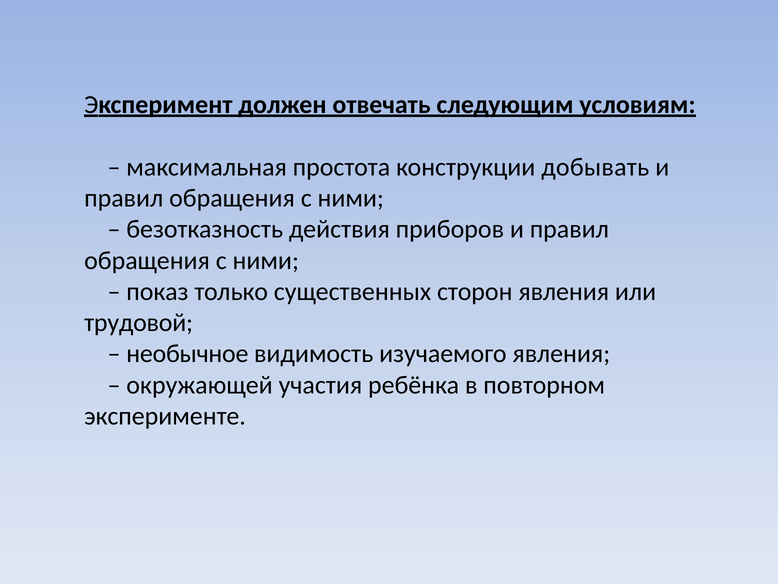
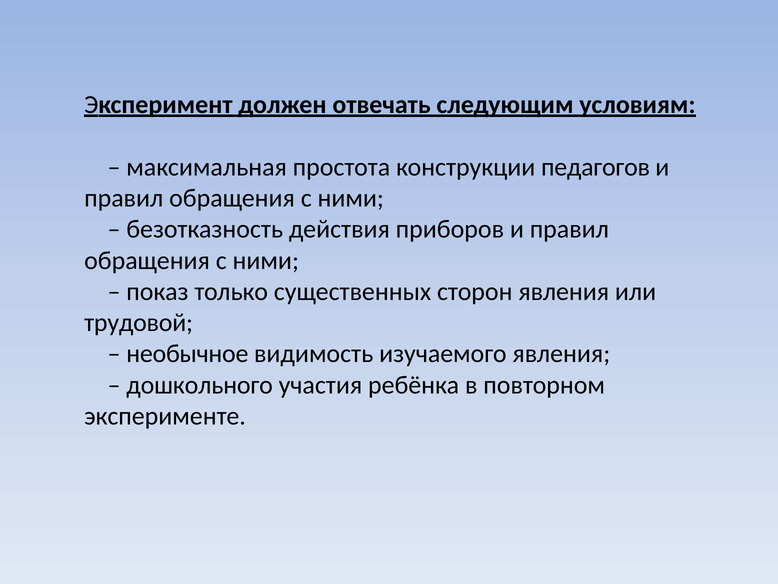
добывать: добывать -> педагогов
окружающей: окружающей -> дошкольного
